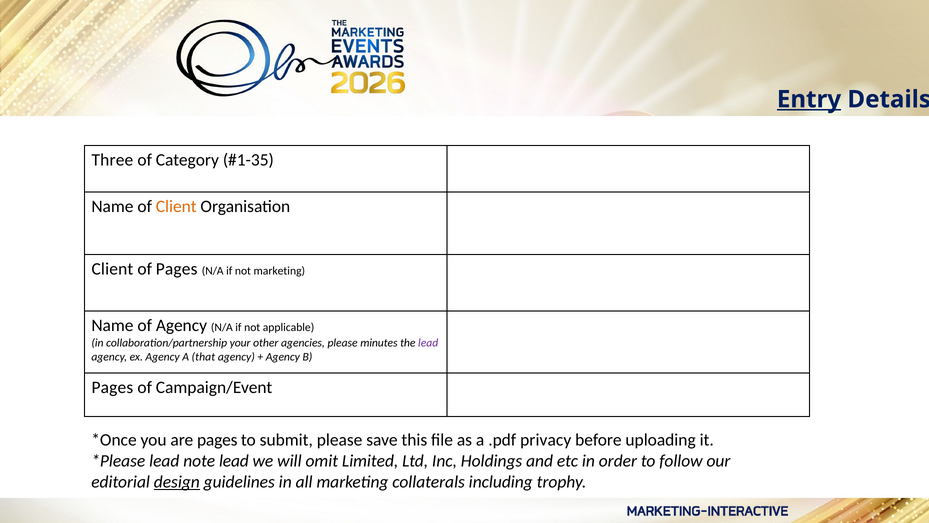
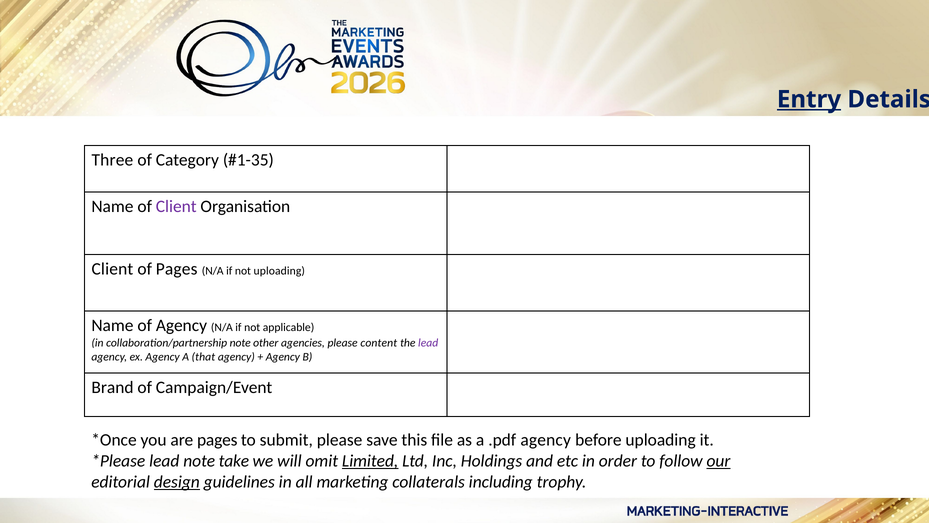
Client at (176, 206) colour: orange -> purple
not marketing: marketing -> uploading
collaboration/partnership your: your -> note
minutes: minutes -> content
Pages at (112, 387): Pages -> Brand
.pdf privacy: privacy -> agency
note lead: lead -> take
Limited underline: none -> present
our underline: none -> present
